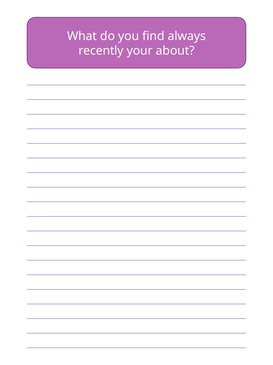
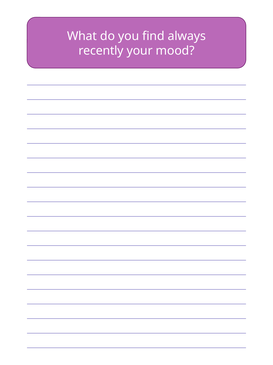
about: about -> mood
